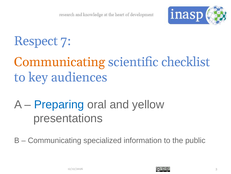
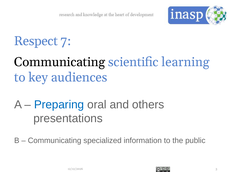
Communicating at (60, 62) colour: orange -> black
checklist: checklist -> learning
yellow: yellow -> others
